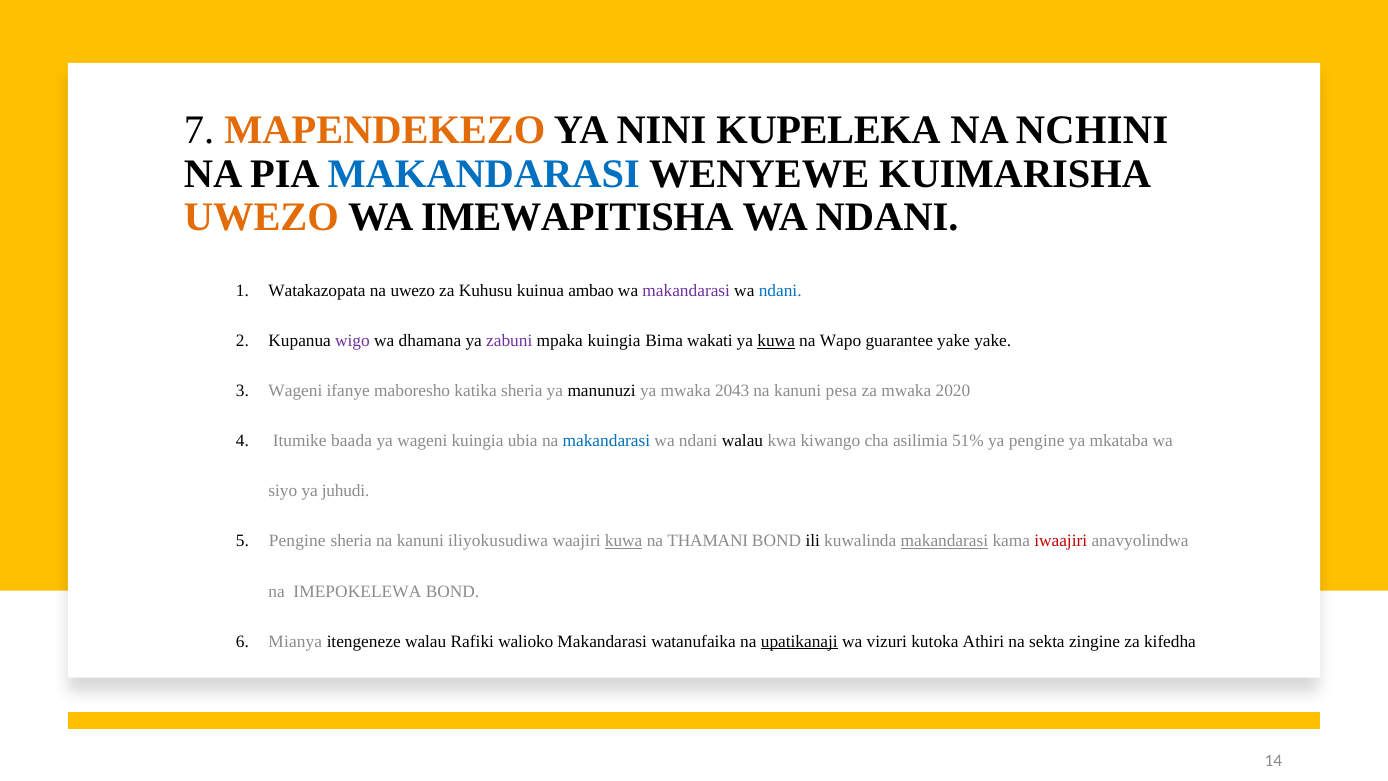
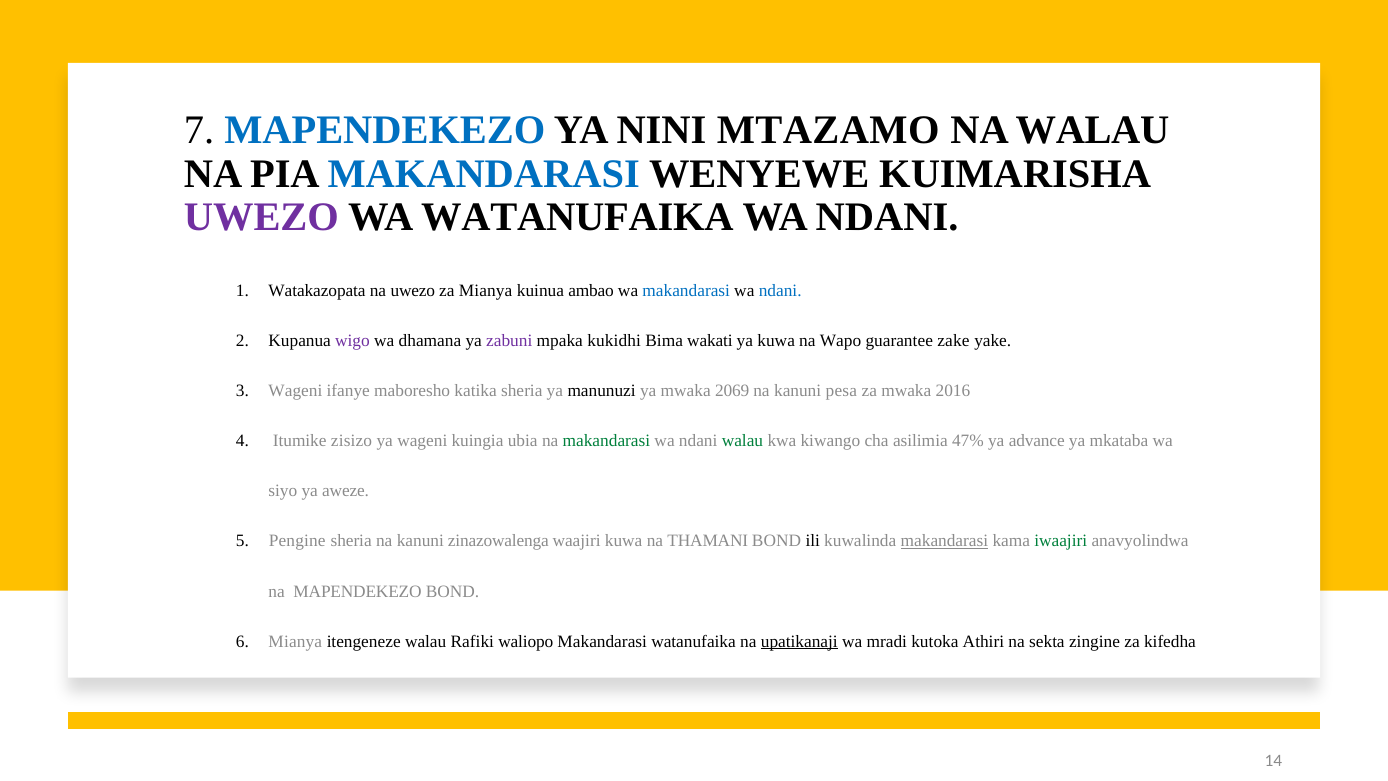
MAPENDEKEZO at (385, 130) colour: orange -> blue
KUPELEKA: KUPELEKA -> MTAZAMO
NA NCHINI: NCHINI -> WALAU
UWEZO at (261, 217) colour: orange -> purple
WA IMEWAPITISHA: IMEWAPITISHA -> WATANUFAIKA
za Kuhusu: Kuhusu -> Mianya
makandarasi at (686, 291) colour: purple -> blue
mpaka kuingia: kuingia -> kukidhi
kuwa at (776, 341) underline: present -> none
guarantee yake: yake -> zake
2043: 2043 -> 2069
2020: 2020 -> 2016
baada: baada -> zisizo
makandarasi at (606, 441) colour: blue -> green
walau at (742, 441) colour: black -> green
51%: 51% -> 47%
ya pengine: pengine -> advance
juhudi: juhudi -> aweze
iliyokusudiwa: iliyokusudiwa -> zinazowalenga
kuwa at (624, 541) underline: present -> none
iwaajiri colour: red -> green
na IMEPOKELEWA: IMEPOKELEWA -> MAPENDEKEZO
walioko: walioko -> waliopo
vizuri: vizuri -> mradi
